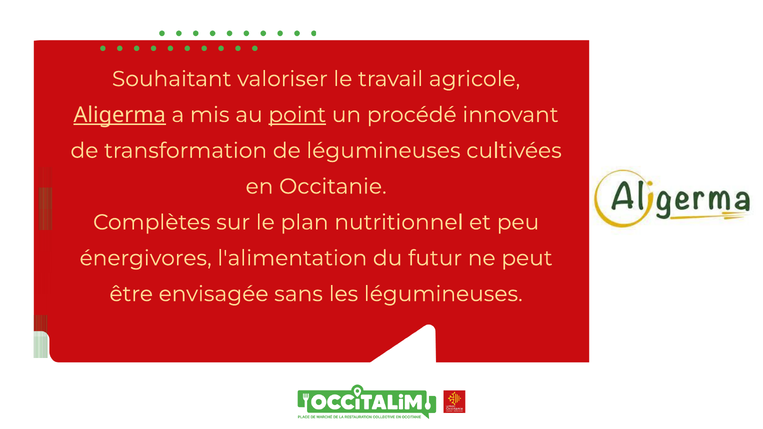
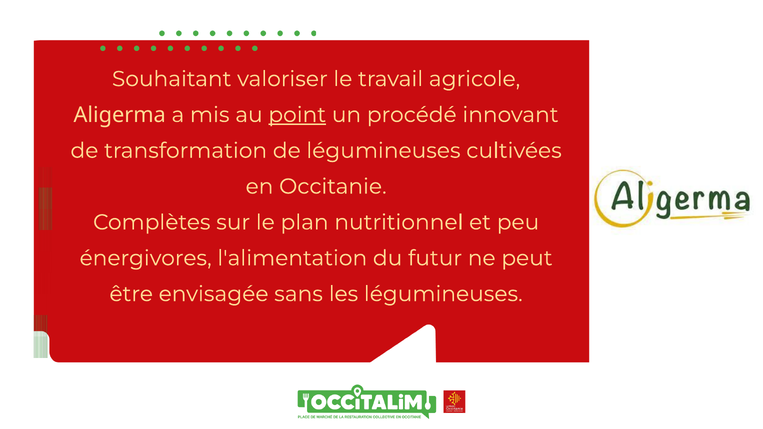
Aligerma underline: present -> none
